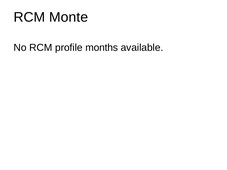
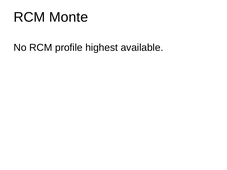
months: months -> highest
